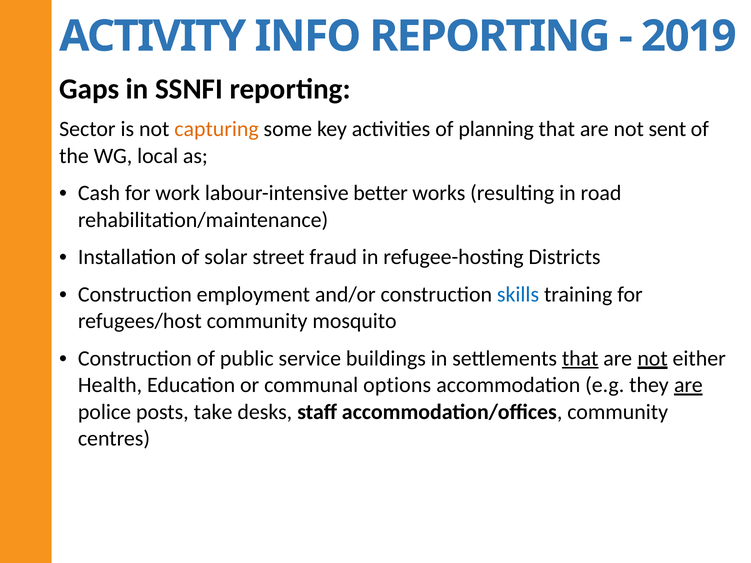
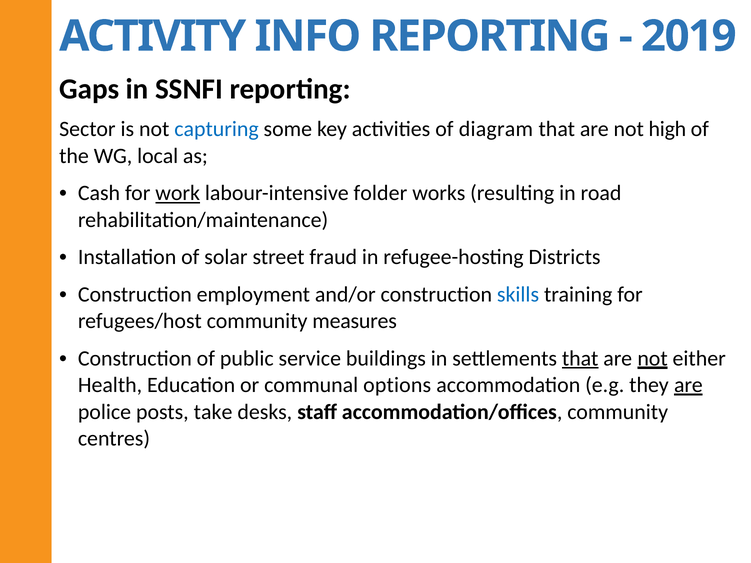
capturing colour: orange -> blue
planning: planning -> diagram
sent: sent -> high
work underline: none -> present
better: better -> folder
mosquito: mosquito -> measures
